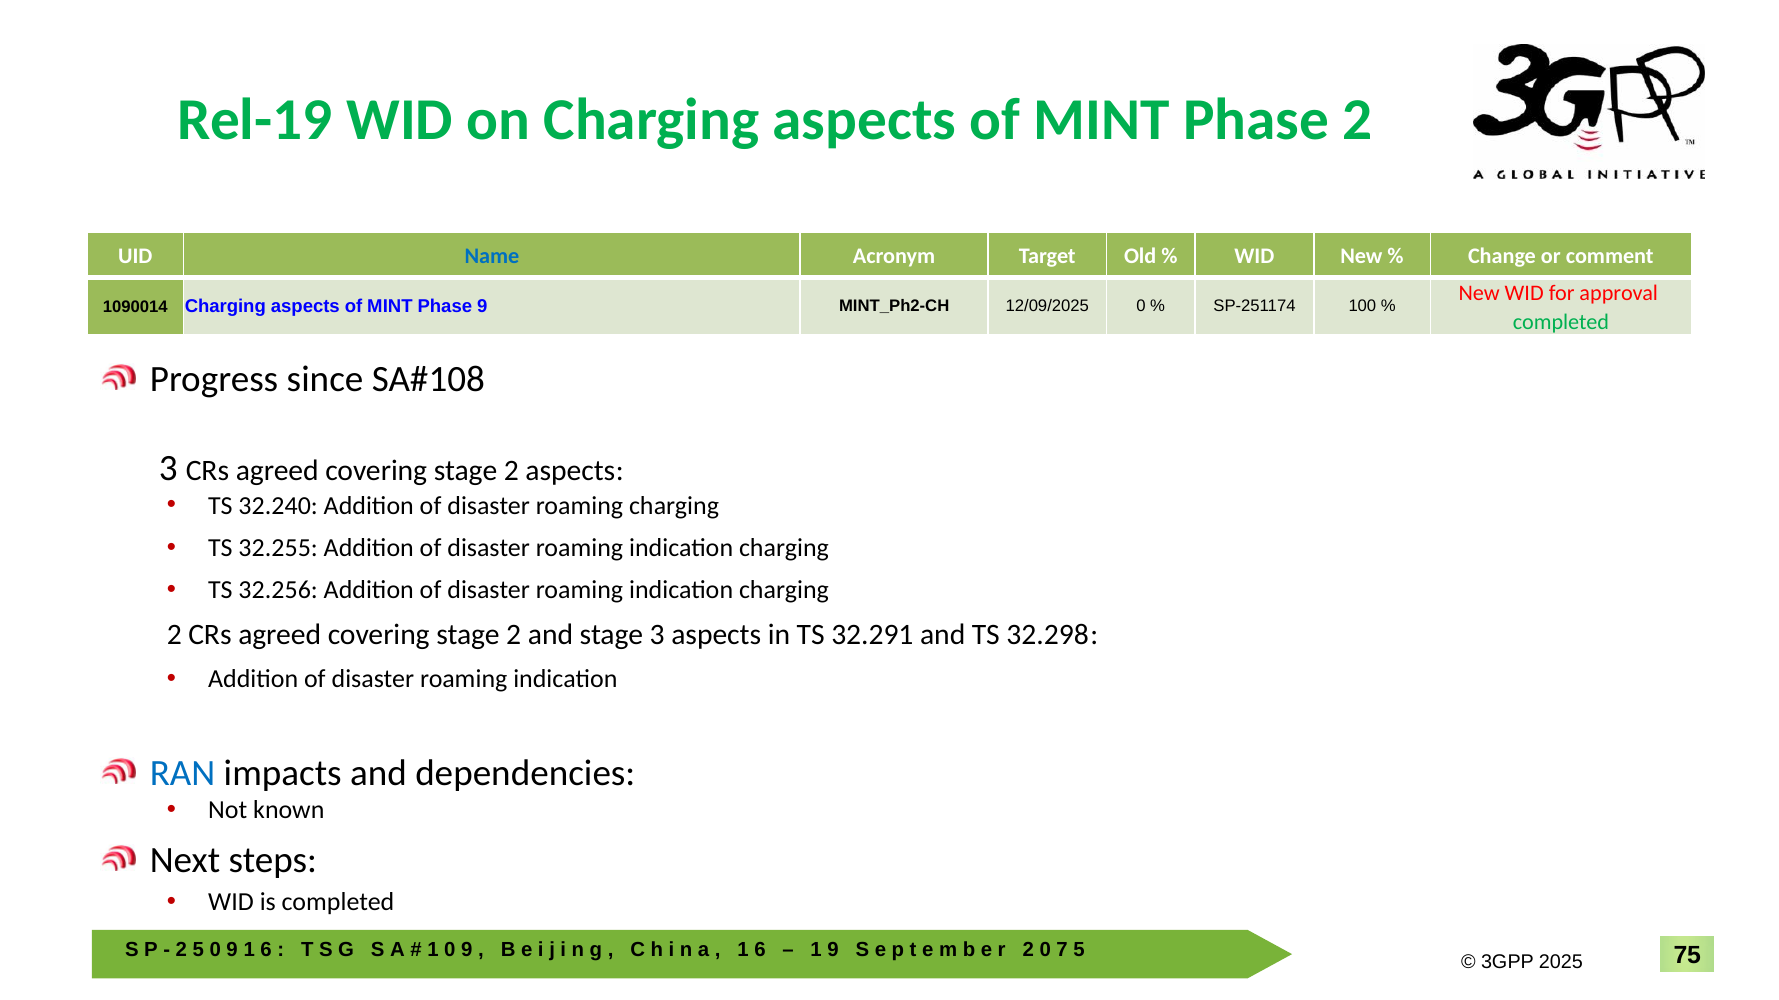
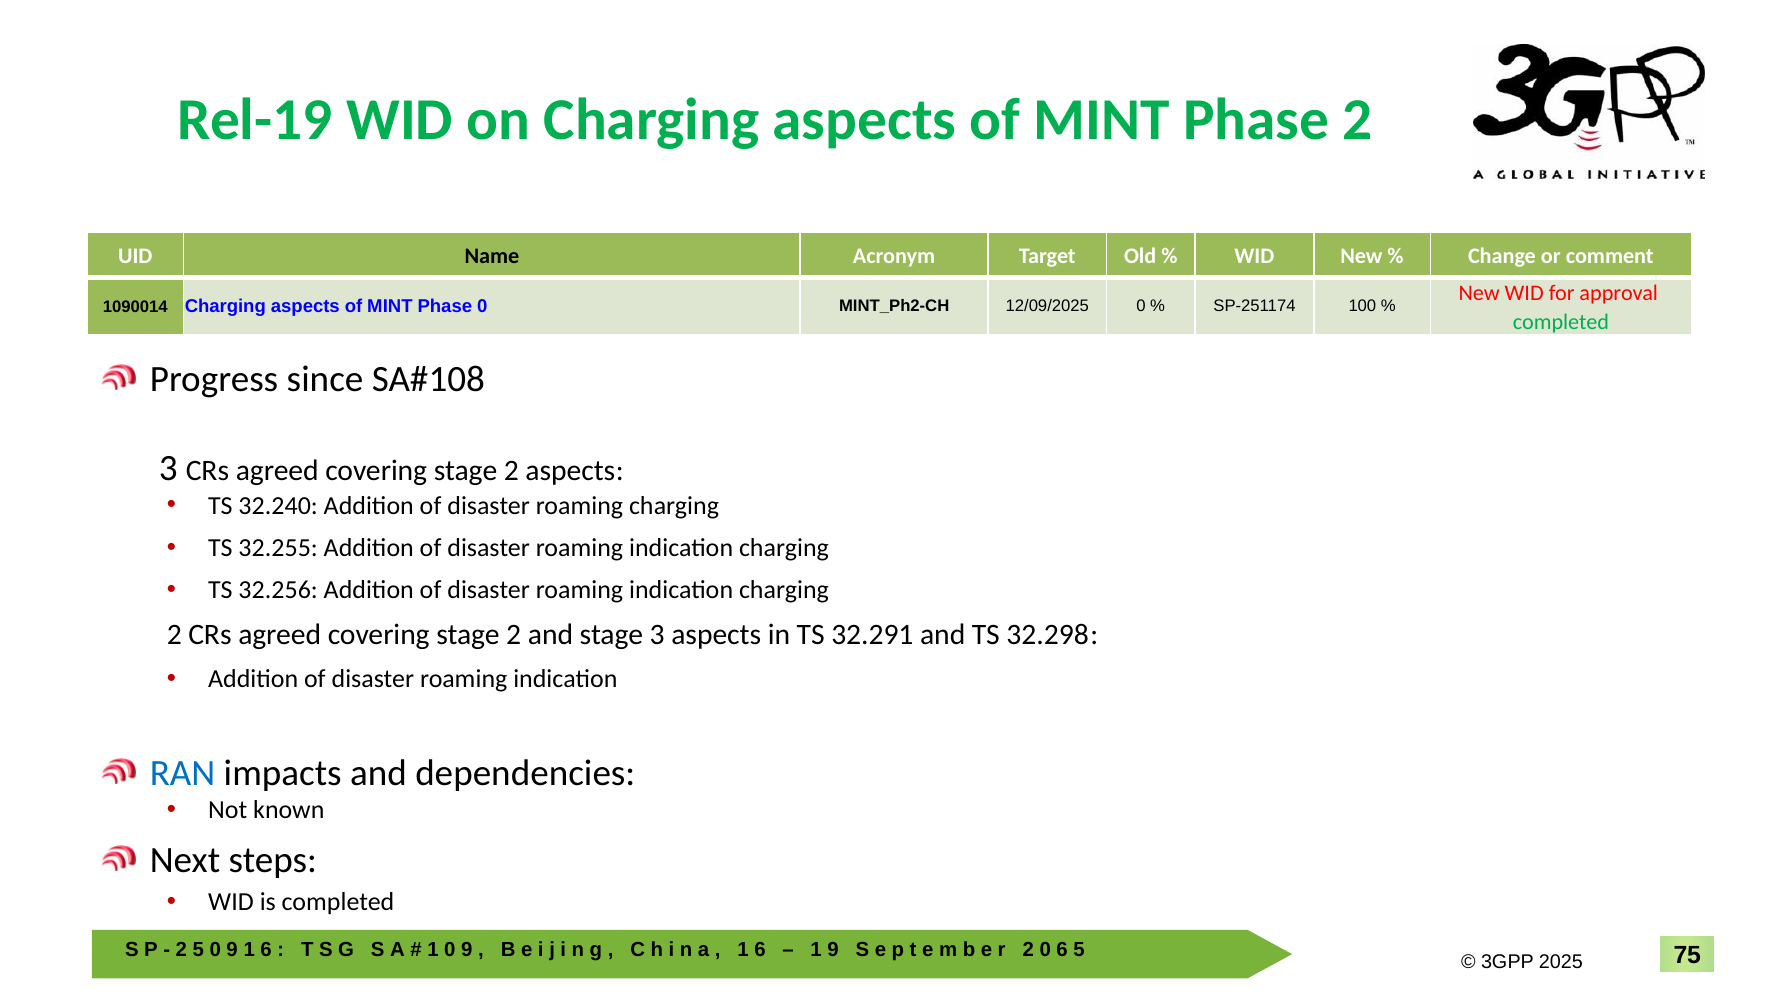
Name colour: blue -> black
Phase 9: 9 -> 0
0 7: 7 -> 6
